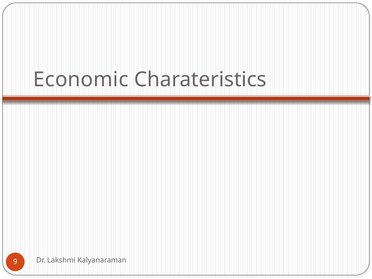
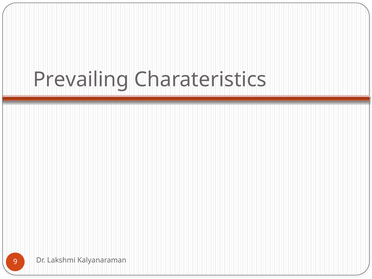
Economic: Economic -> Prevailing
